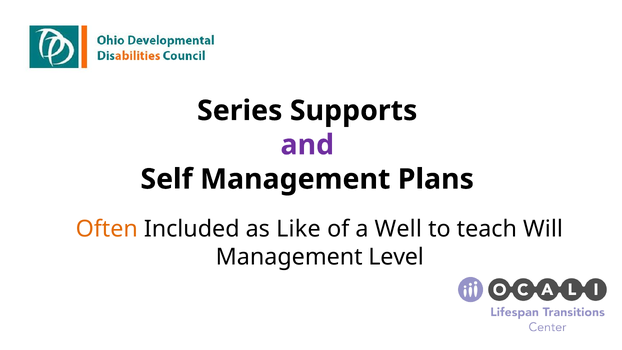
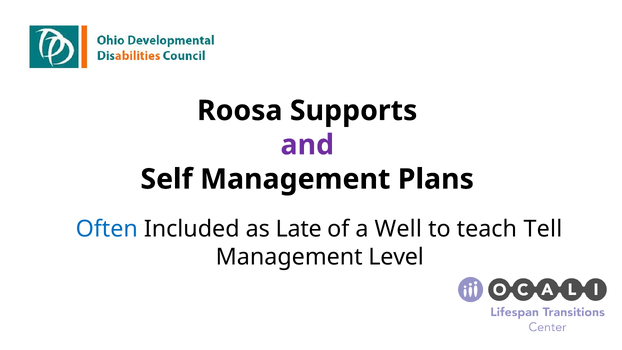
Series: Series -> Roosa
Often colour: orange -> blue
Like: Like -> Late
Will: Will -> Tell
